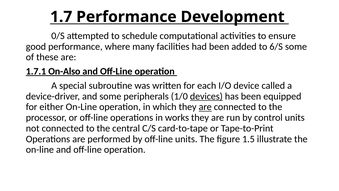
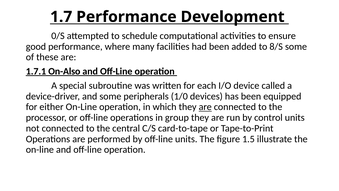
6/S: 6/S -> 8/S
devices underline: present -> none
works: works -> group
